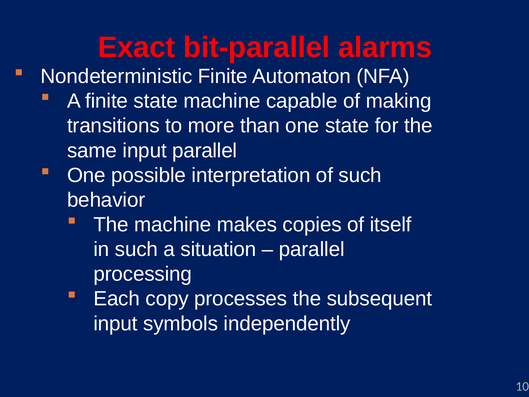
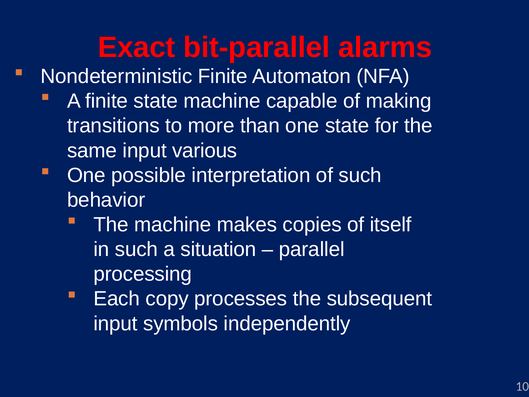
input parallel: parallel -> various
